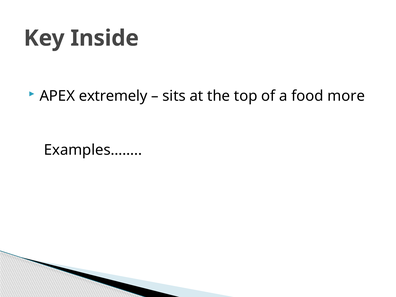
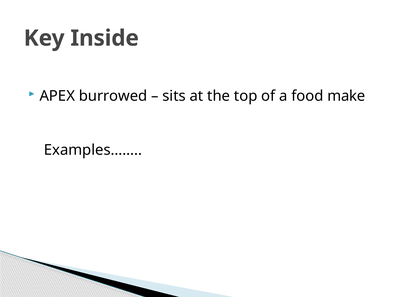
extremely: extremely -> burrowed
more: more -> make
